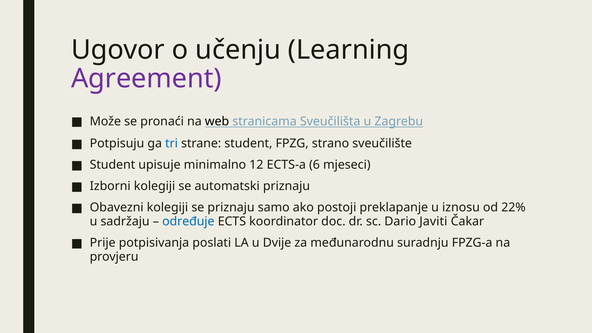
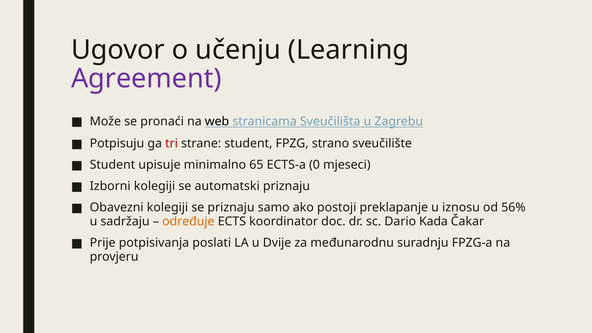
tri colour: blue -> red
12: 12 -> 65
6: 6 -> 0
22%: 22% -> 56%
određuje colour: blue -> orange
Javiti: Javiti -> Kada
